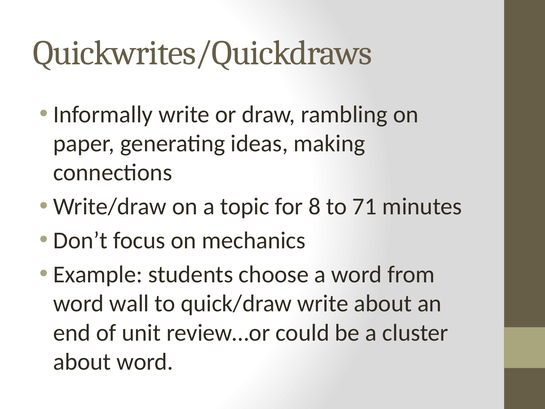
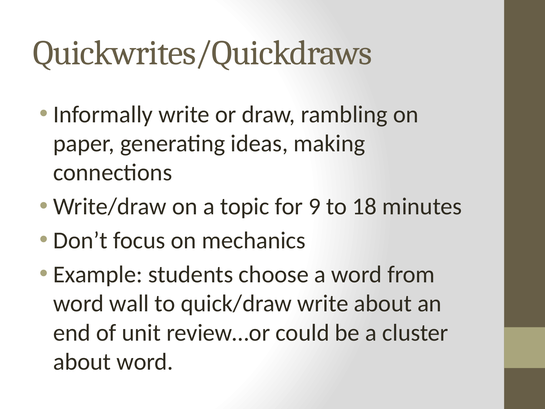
8: 8 -> 9
71: 71 -> 18
